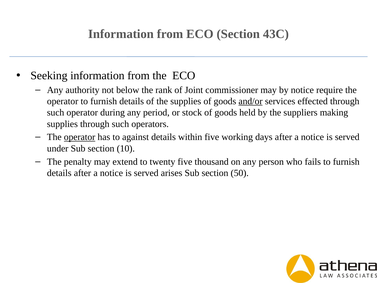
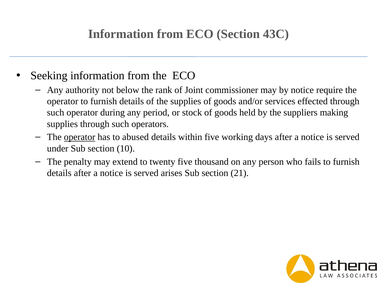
and/or underline: present -> none
against: against -> abused
50: 50 -> 21
